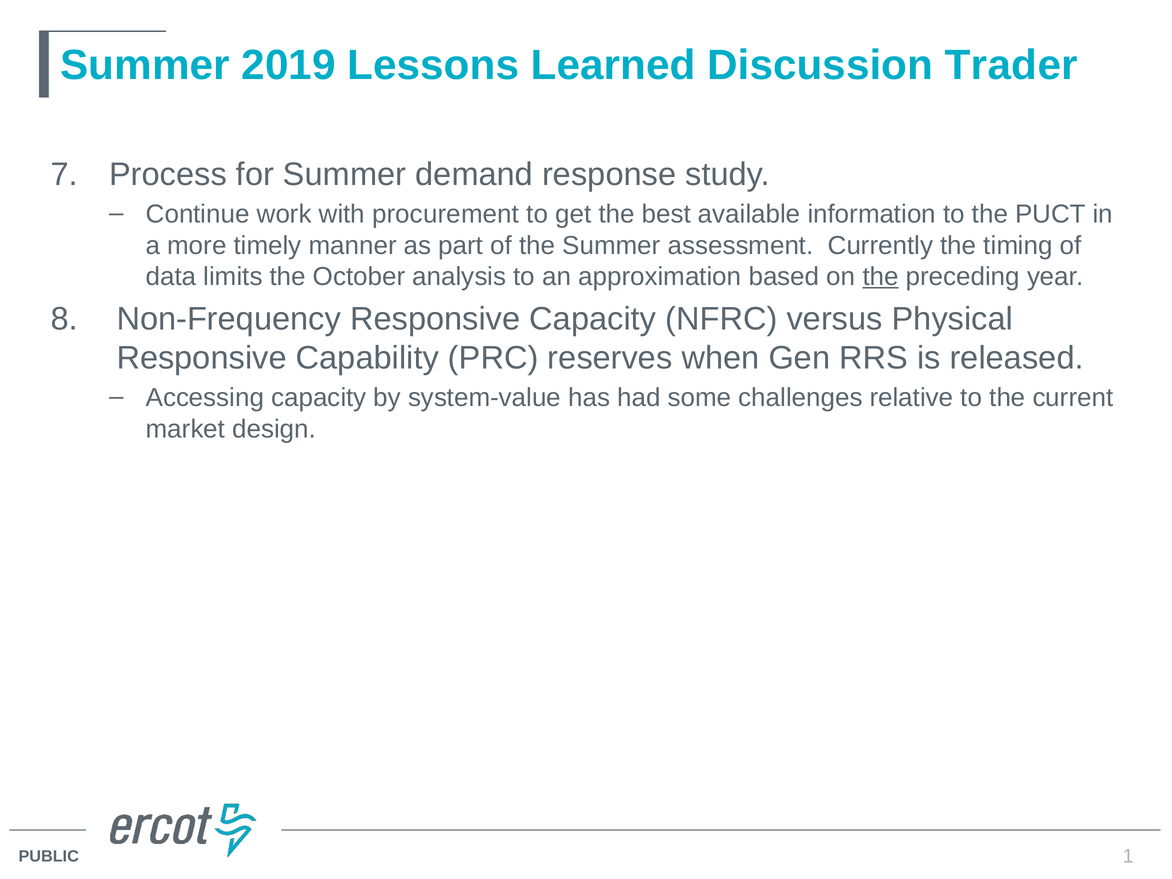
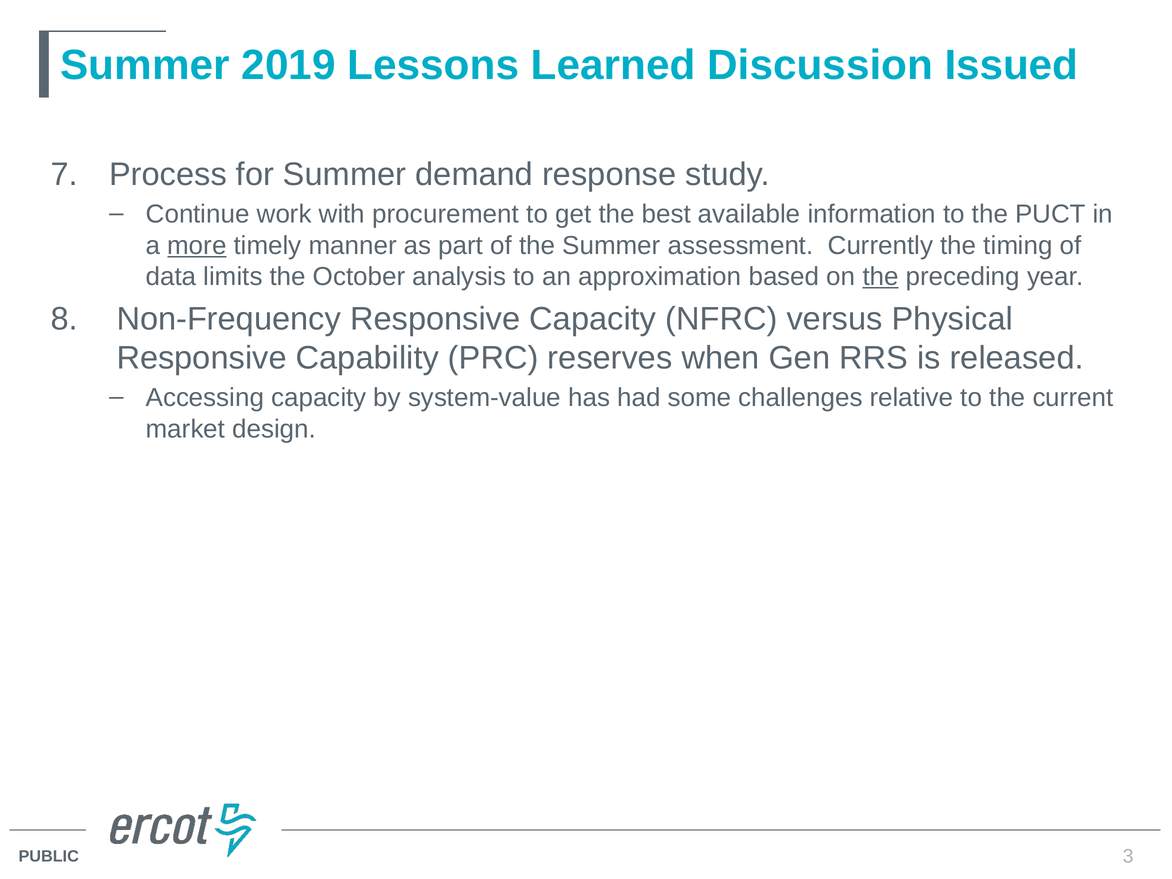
Trader: Trader -> Issued
more underline: none -> present
1 at (1128, 856): 1 -> 3
